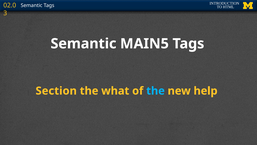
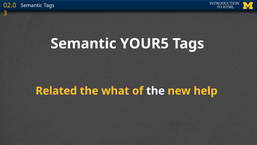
MAIN5: MAIN5 -> YOUR5
Section: Section -> Related
the at (156, 91) colour: light blue -> white
